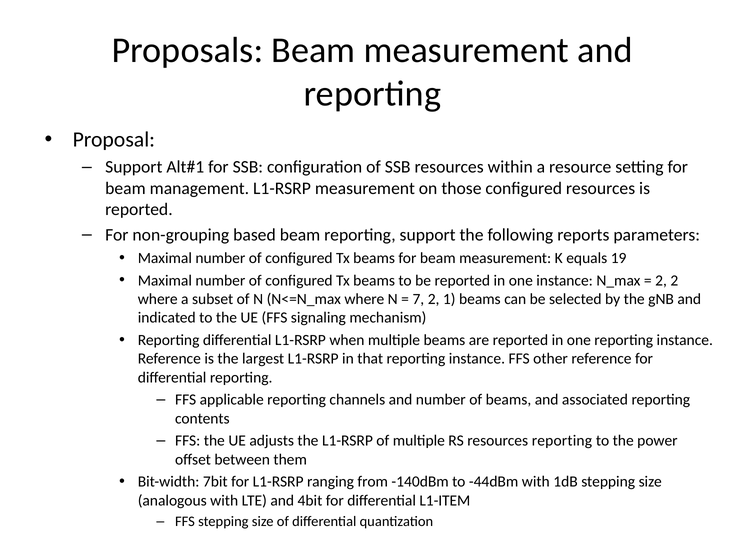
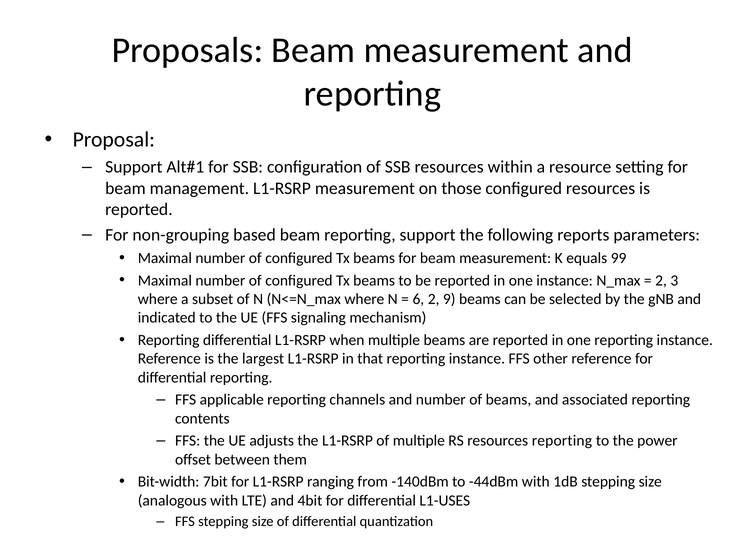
19: 19 -> 99
2 2: 2 -> 3
7: 7 -> 6
1: 1 -> 9
L1-ITEM: L1-ITEM -> L1-USES
